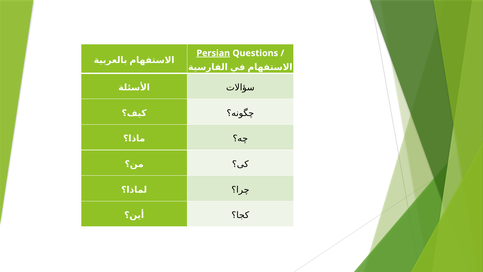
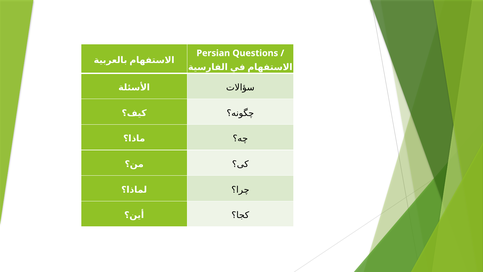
Persian underline: present -> none
